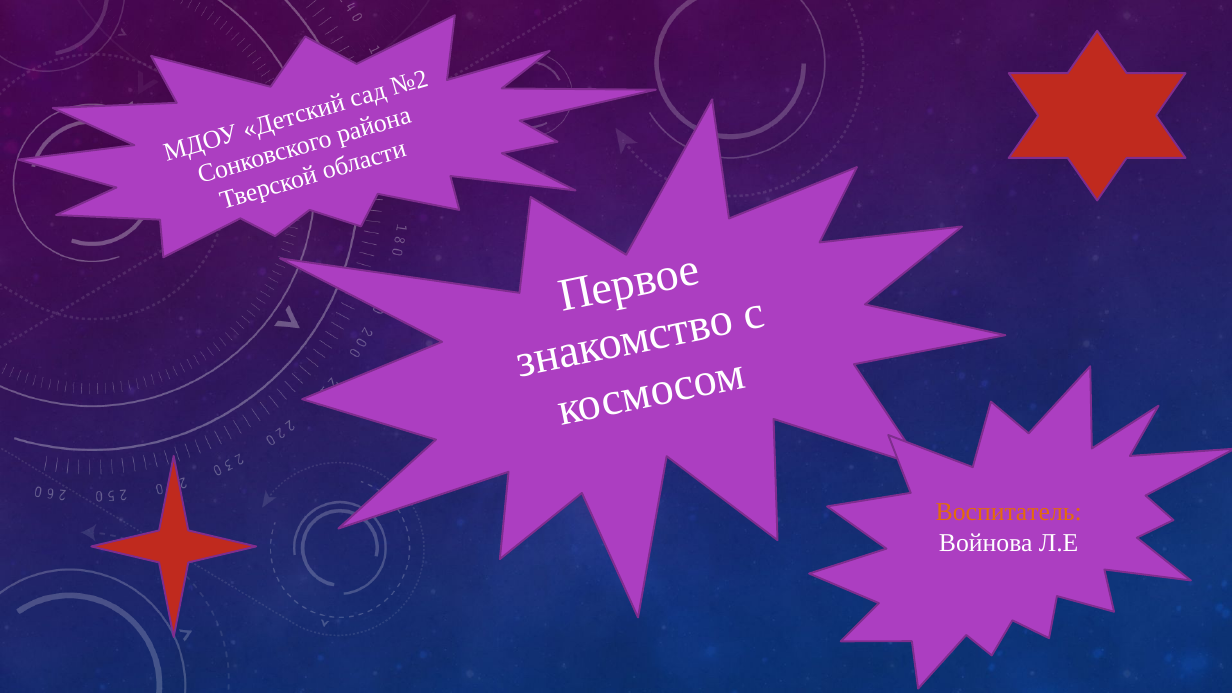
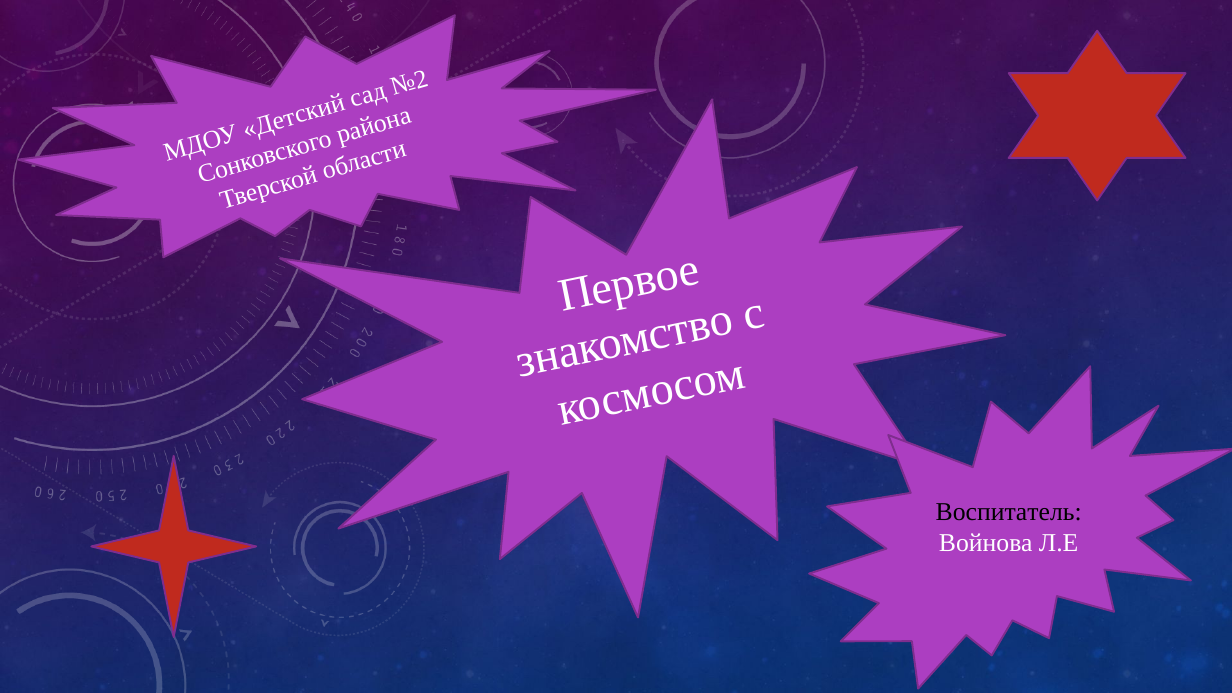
Воспитатель colour: orange -> black
